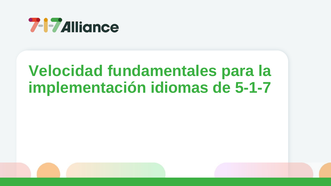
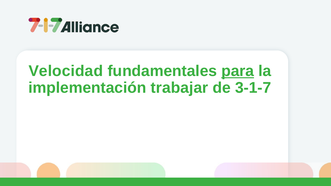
para underline: none -> present
idiomas: idiomas -> trabajar
5-1-7: 5-1-7 -> 3-1-7
